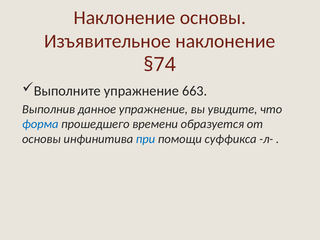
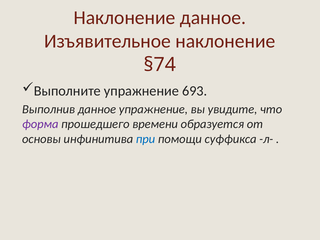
Наклонение основы: основы -> данное
663: 663 -> 693
форма colour: blue -> purple
